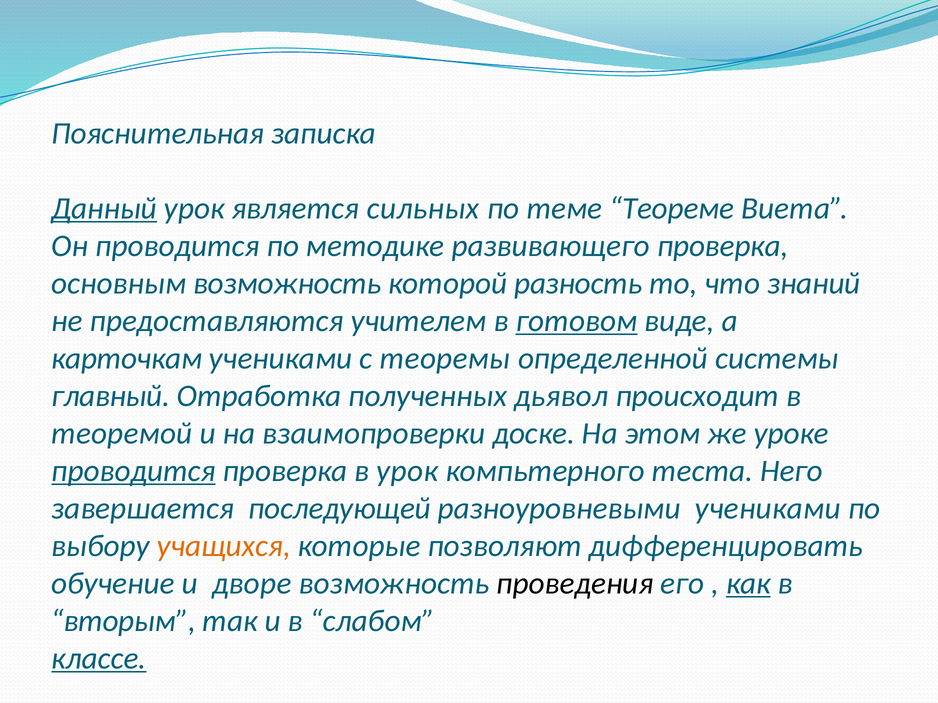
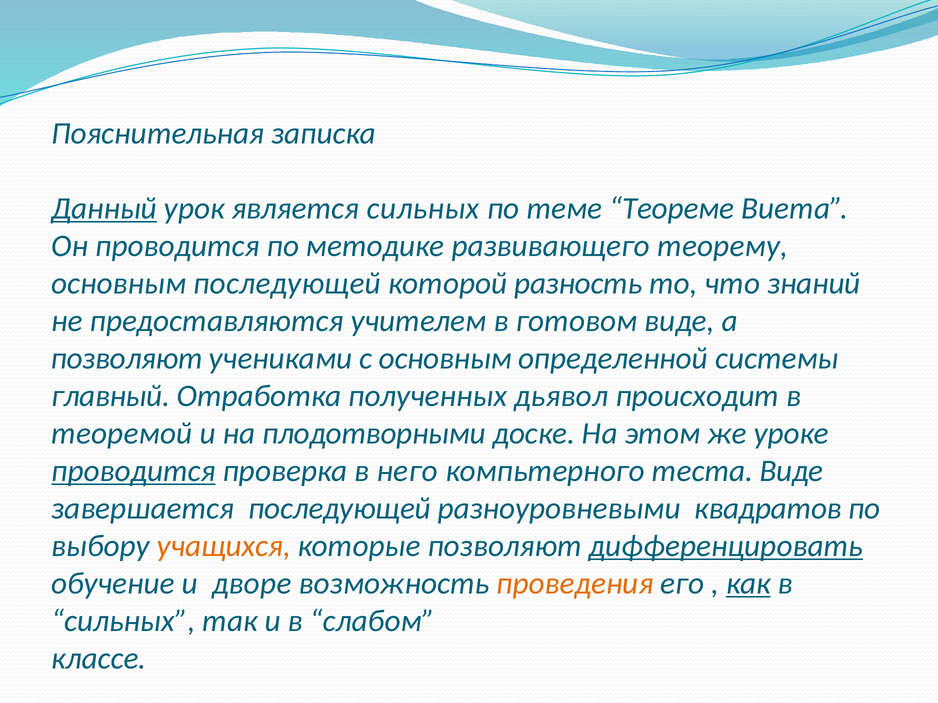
развивающего проверка: проверка -> теорему
основным возможность: возможность -> последующей
готовом underline: present -> none
карточкам at (127, 359): карточкам -> позволяют
с теоремы: теоремы -> основным
взаимопроверки: взаимопроверки -> плодотворными
в урок: урок -> него
теста Него: Него -> Виде
разноуровневыми учениками: учениками -> квадратов
дифференцировать underline: none -> present
проведения colour: black -> orange
вторым at (123, 621): вторым -> сильных
классе underline: present -> none
